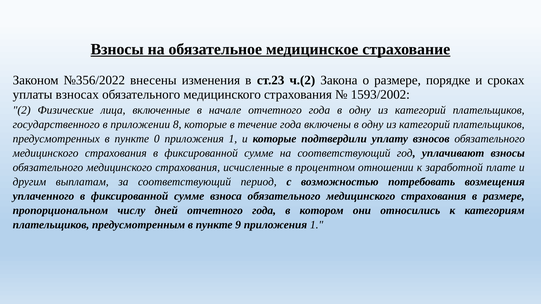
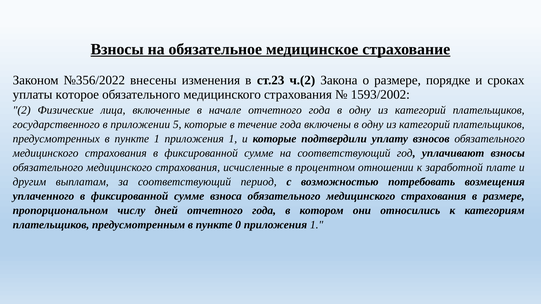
взносах: взносах -> которое
8: 8 -> 5
пункте 0: 0 -> 1
9: 9 -> 0
